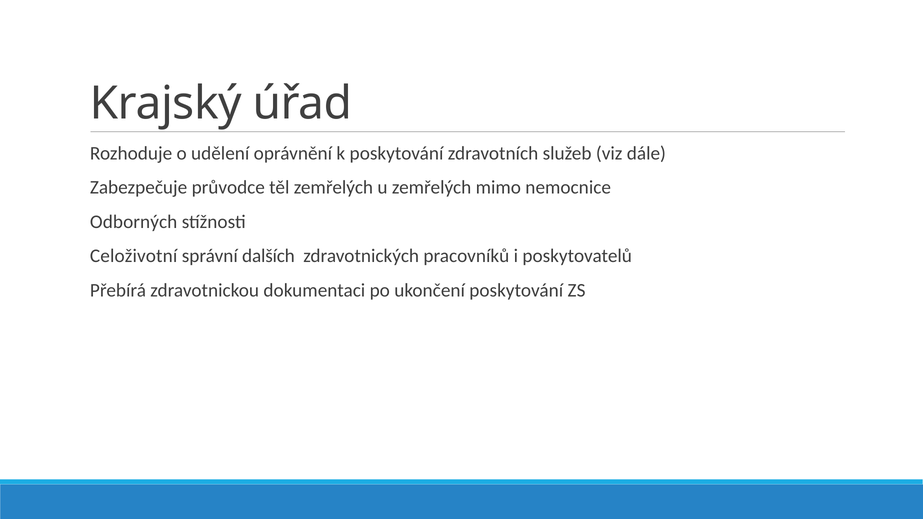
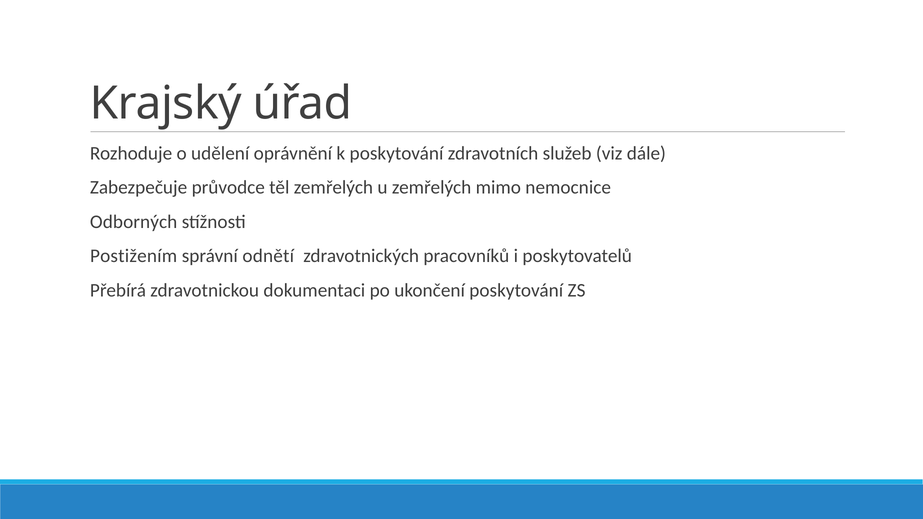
Celoživotní: Celoživotní -> Postižením
dalších: dalších -> odnětí
